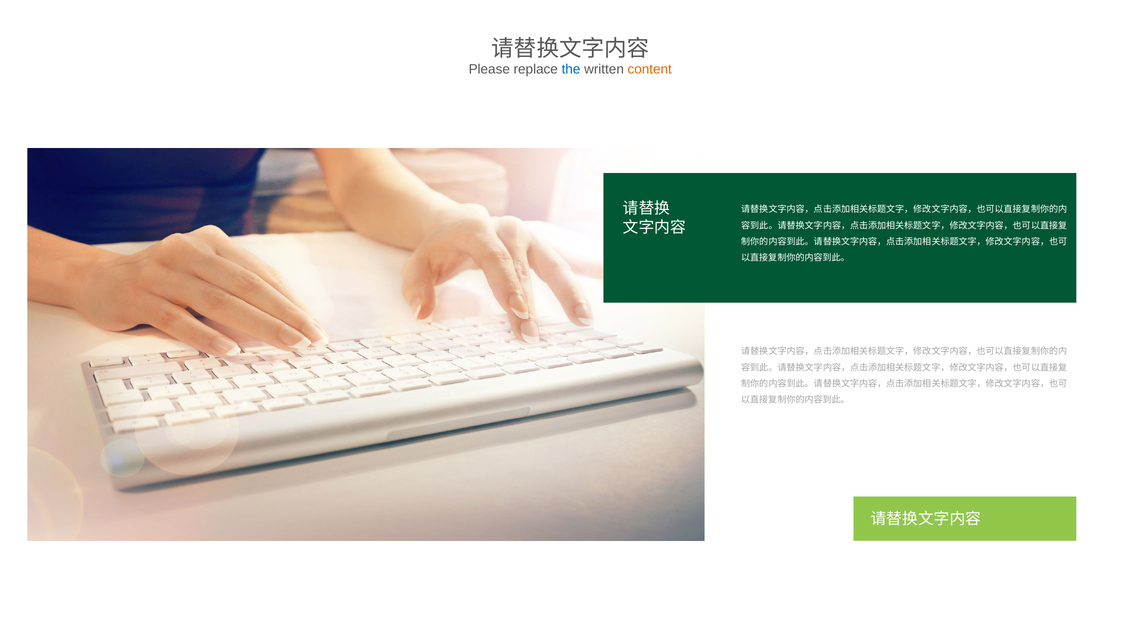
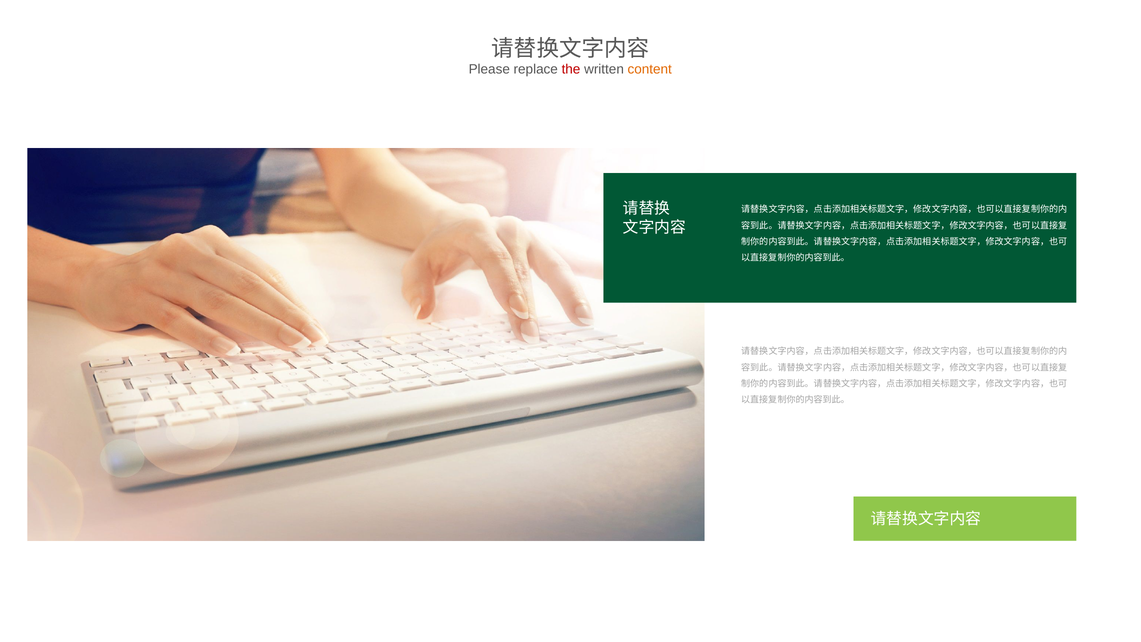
the colour: blue -> red
